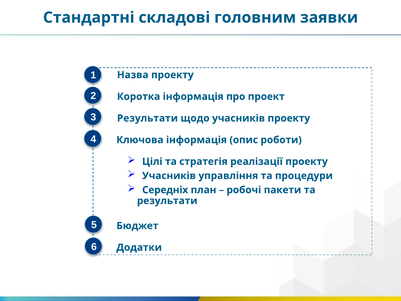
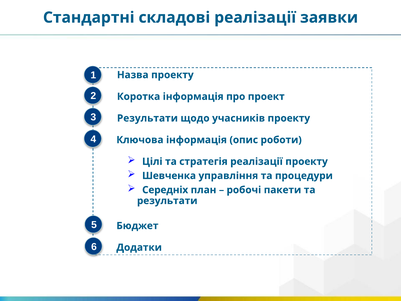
складові головним: головним -> реалізації
Учасників at (169, 176): Учасників -> Шевченка
